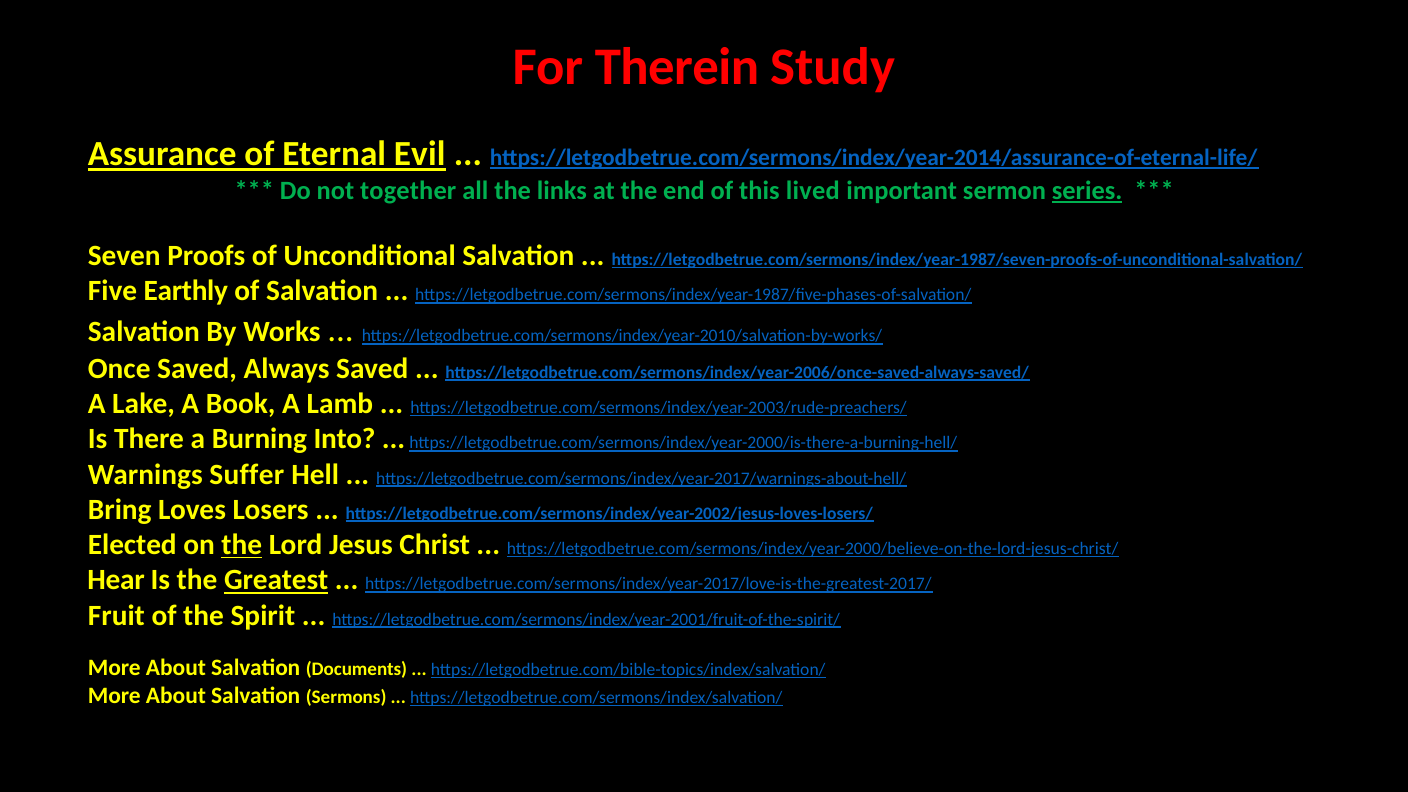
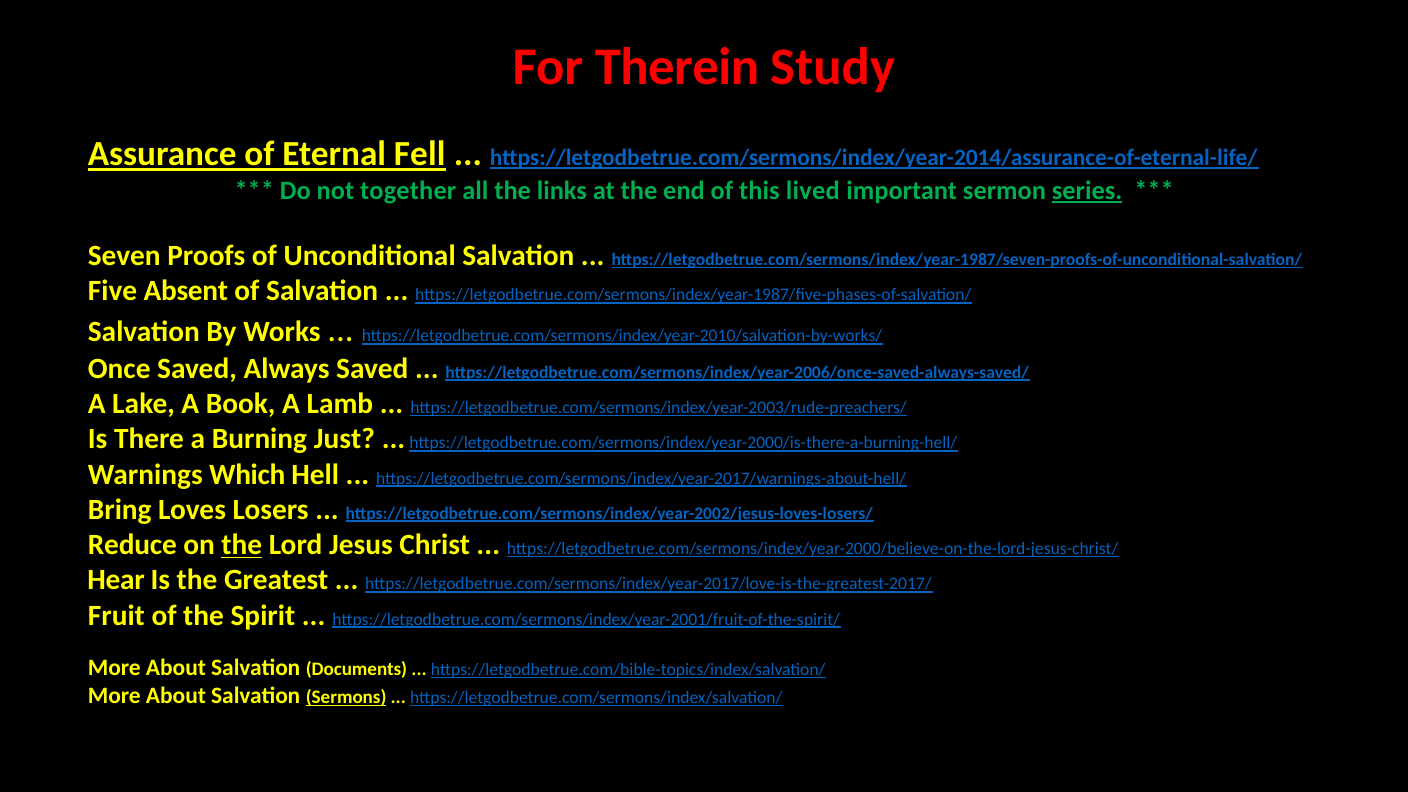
Evil: Evil -> Fell
Earthly: Earthly -> Absent
Into: Into -> Just
Suffer: Suffer -> Which
Elected: Elected -> Reduce
Greatest underline: present -> none
Sermons underline: none -> present
